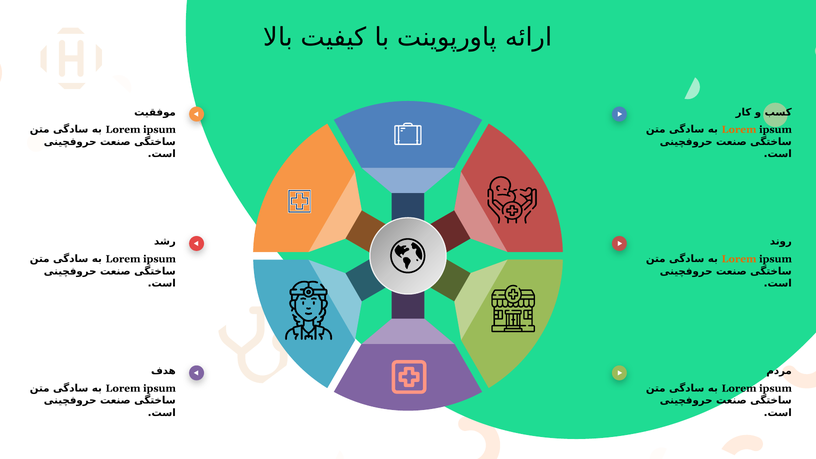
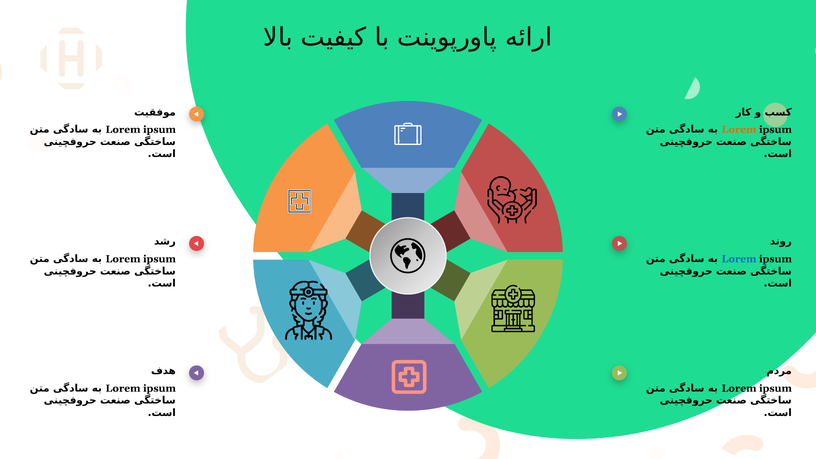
Lorem at (739, 259) colour: orange -> blue
